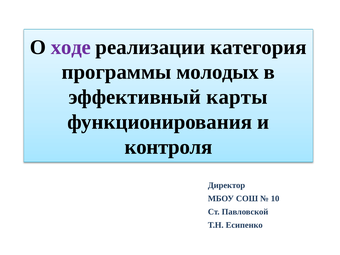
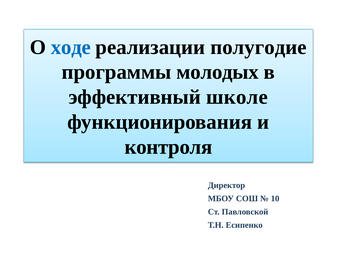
ходе colour: purple -> blue
категория: категория -> полугодие
карты: карты -> школе
